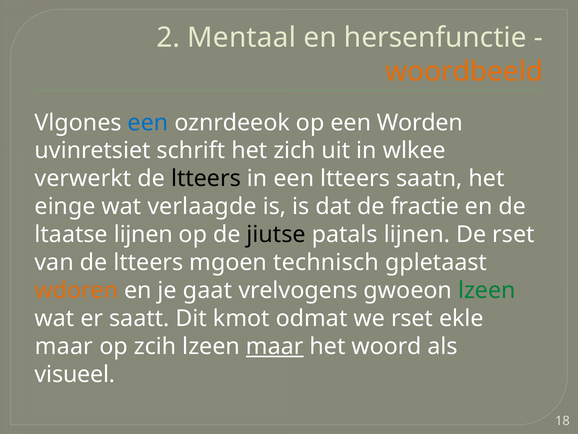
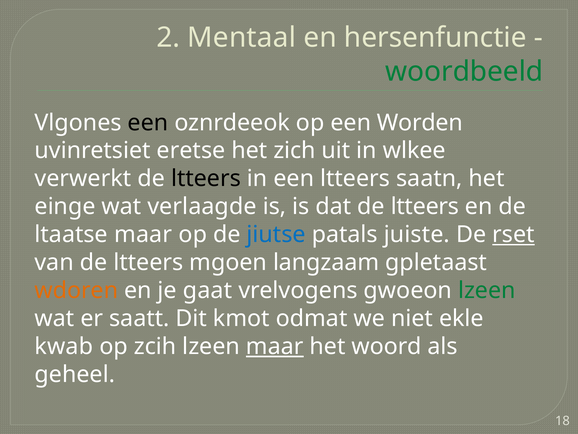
woordbeeld colour: orange -> green
een at (148, 123) colour: blue -> black
schrift: schrift -> eretse
dat de fractie: fractie -> ltteers
ltaatse lijnen: lijnen -> maar
jiutse colour: black -> blue
patals lijnen: lijnen -> juiste
rset at (513, 234) underline: none -> present
technisch: technisch -> langzaam
we rset: rset -> niet
maar at (64, 346): maar -> kwab
visueel: visueel -> geheel
